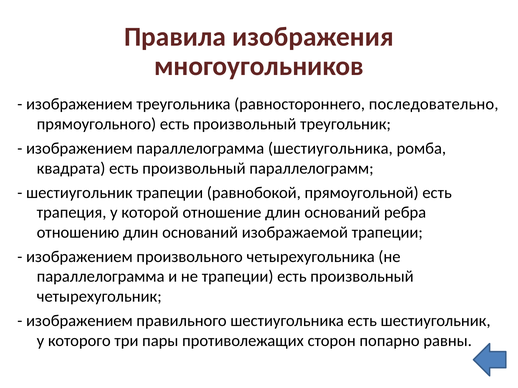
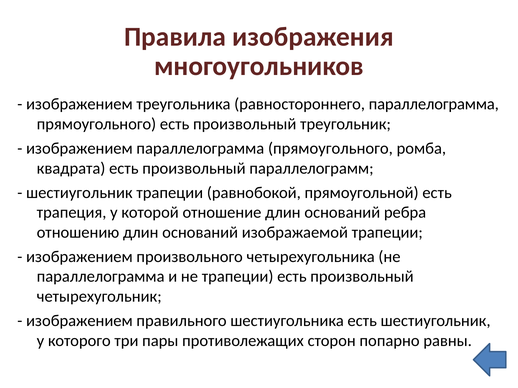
равностороннего последовательно: последовательно -> параллелограмма
изображением параллелограмма шестиугольника: шестиугольника -> прямоугольного
